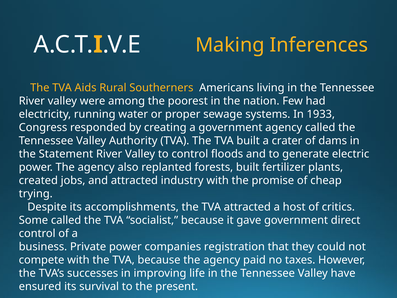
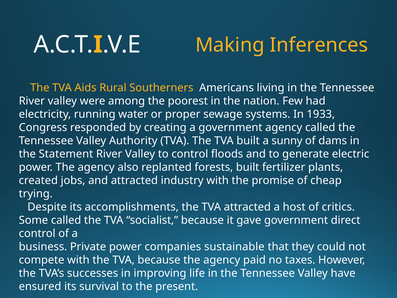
crater: crater -> sunny
registration: registration -> sustainable
